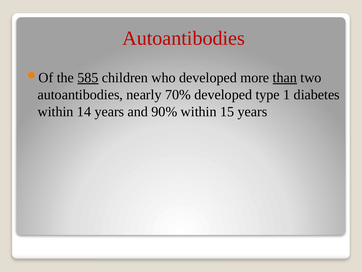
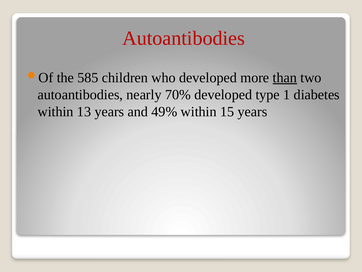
585 underline: present -> none
14: 14 -> 13
90%: 90% -> 49%
